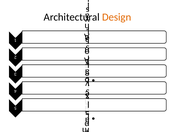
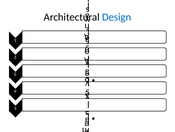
Design colour: orange -> blue
